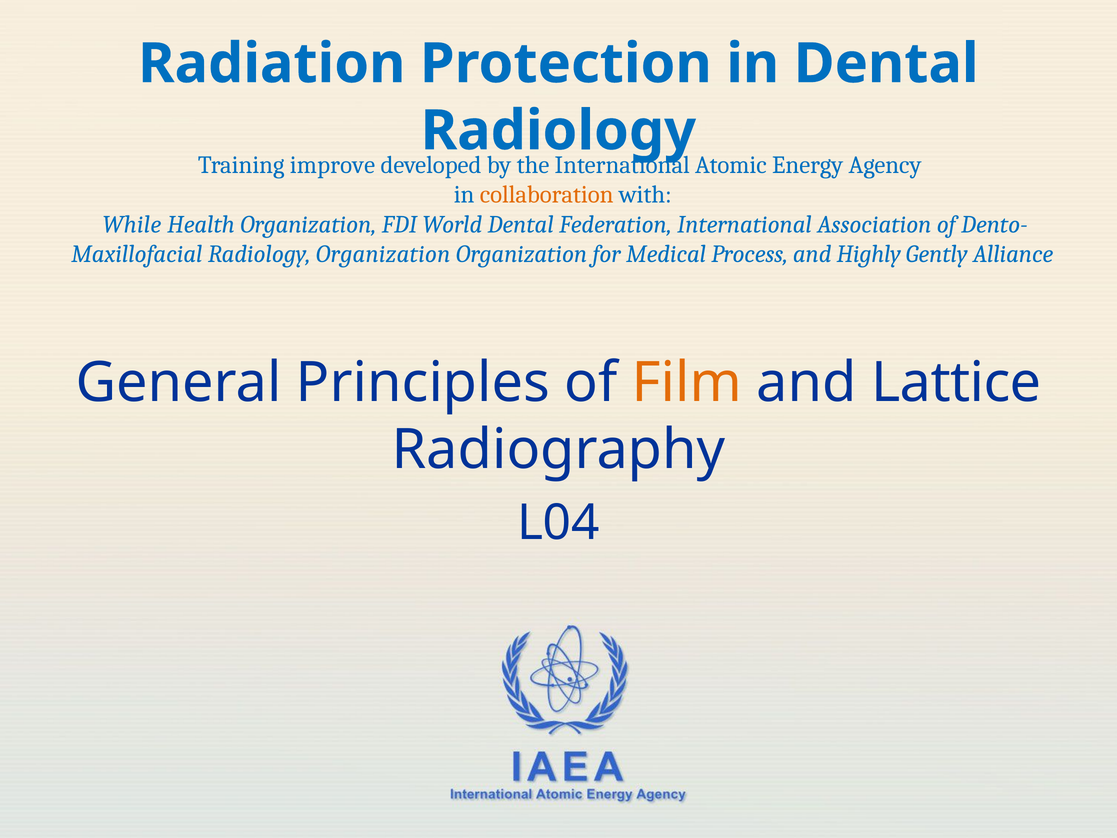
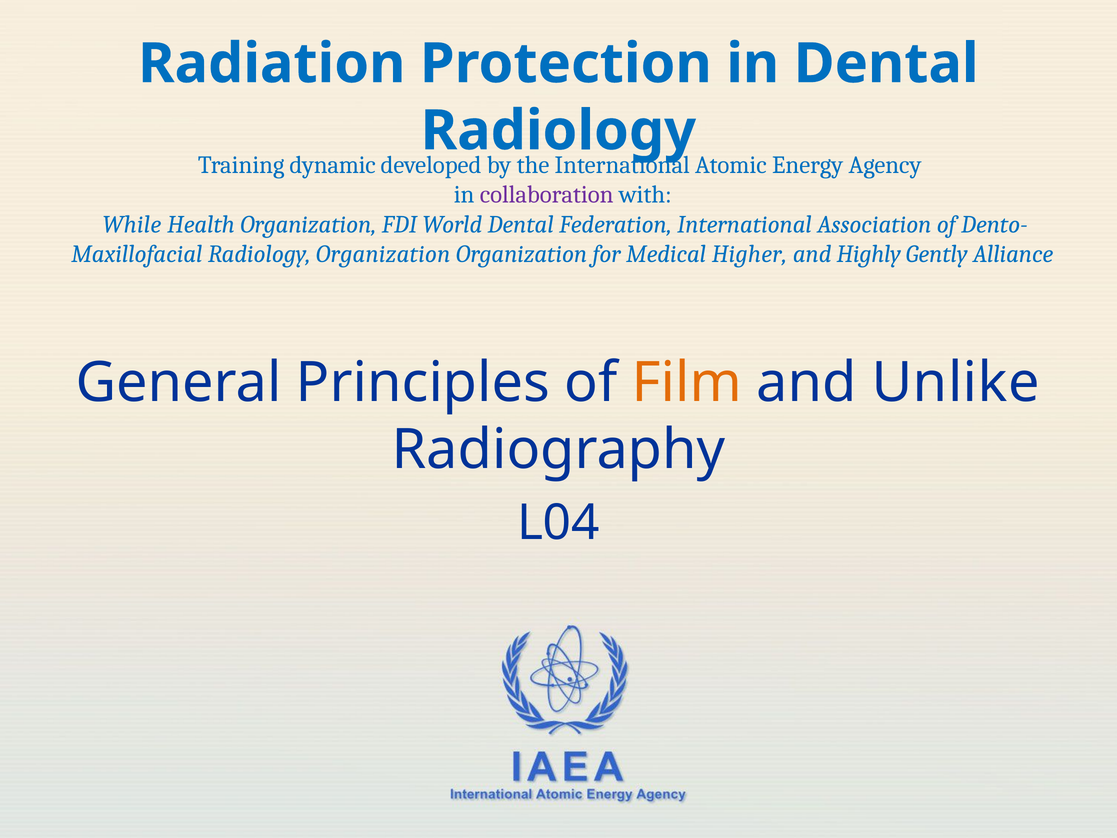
improve: improve -> dynamic
collaboration colour: orange -> purple
Process: Process -> Higher
Lattice: Lattice -> Unlike
